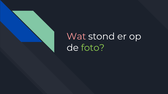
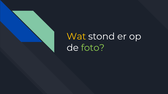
Wat colour: pink -> yellow
